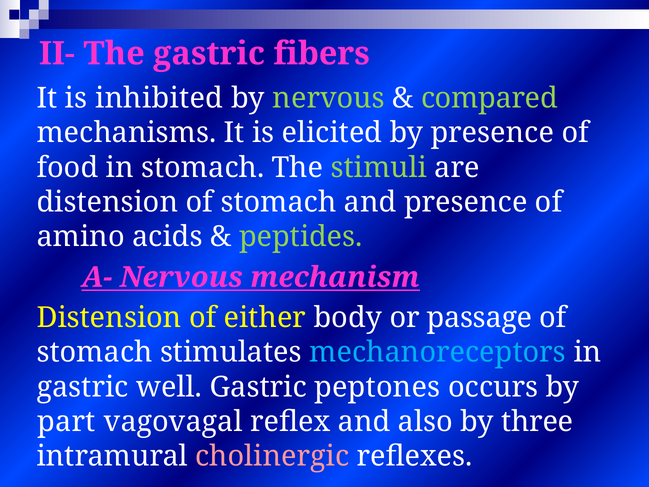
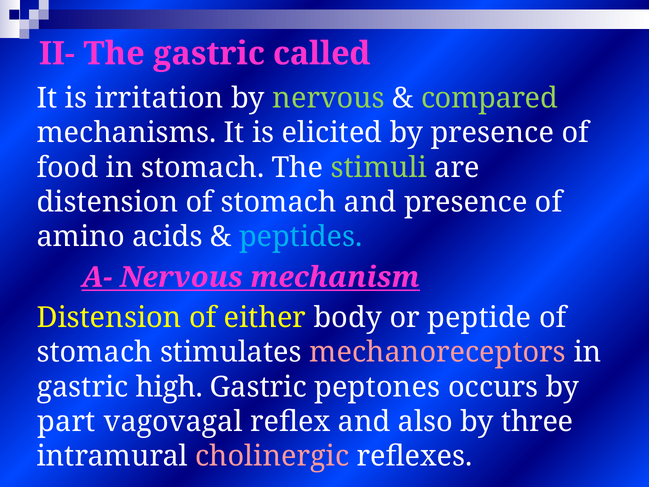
fibers: fibers -> called
inhibited: inhibited -> irritation
peptides colour: light green -> light blue
passage: passage -> peptide
mechanoreceptors colour: light blue -> pink
well: well -> high
